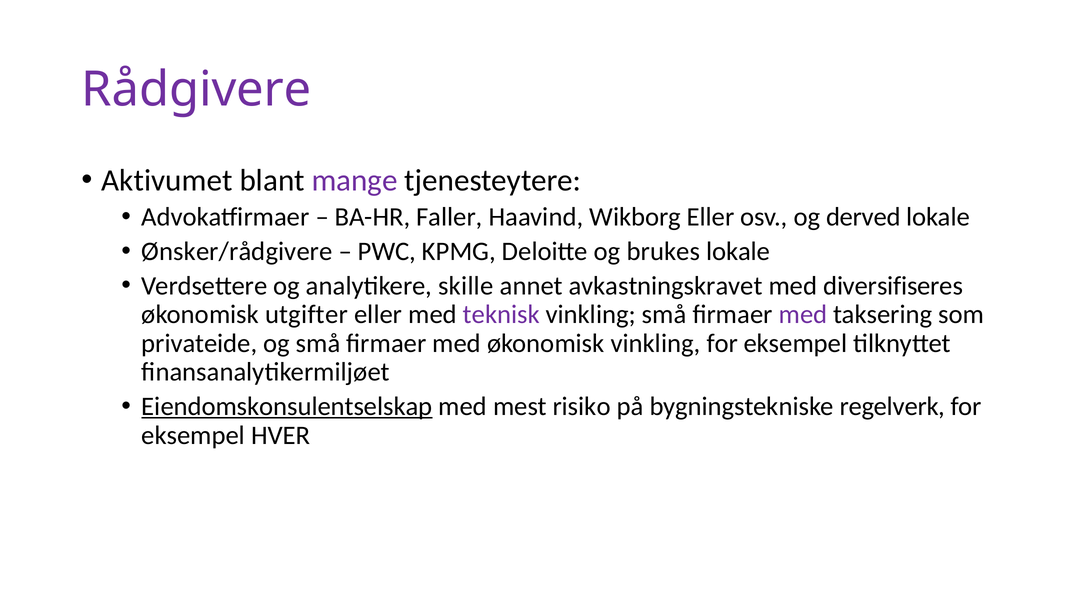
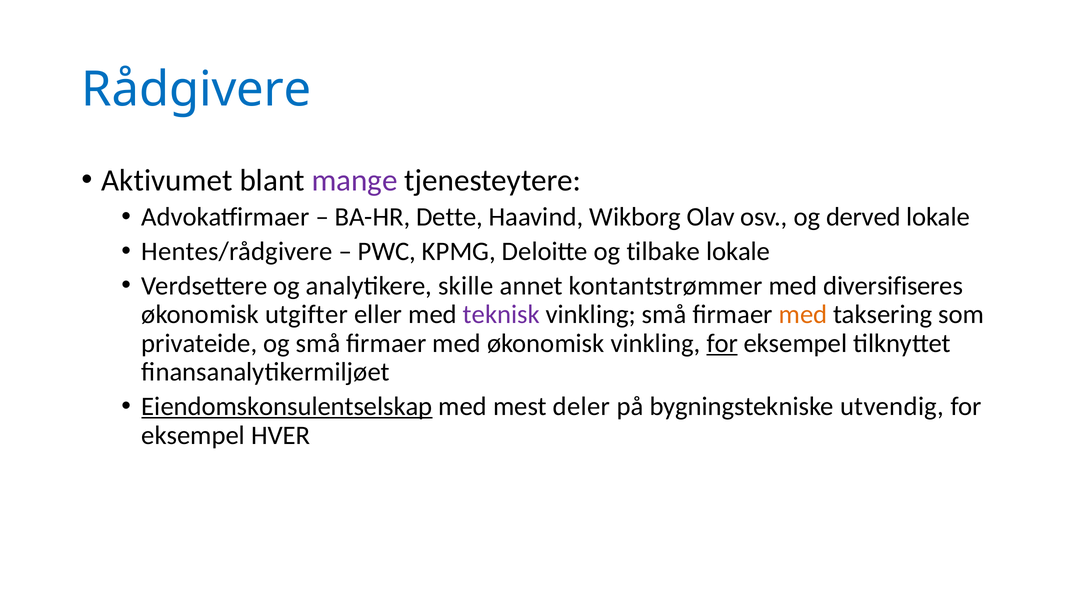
Rådgivere colour: purple -> blue
Faller: Faller -> Dette
Wikborg Eller: Eller -> Olav
Ønsker/rådgivere: Ønsker/rådgivere -> Hentes/rådgivere
brukes: brukes -> tilbake
avkastningskravet: avkastningskravet -> kontantstrømmer
med at (803, 315) colour: purple -> orange
for at (722, 344) underline: none -> present
risiko: risiko -> deler
regelverk: regelverk -> utvendig
